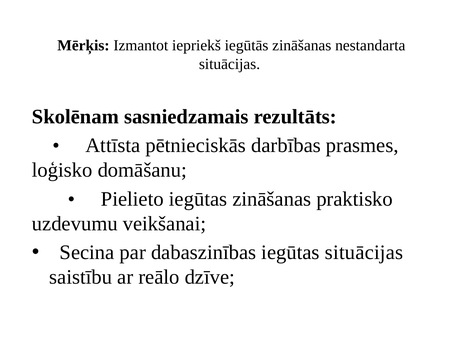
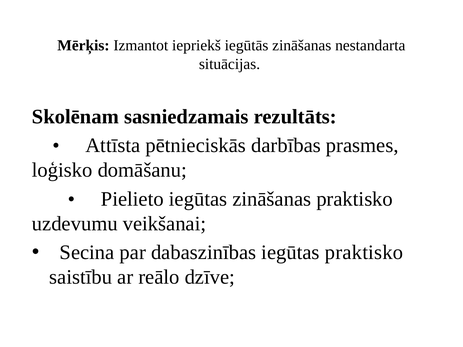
iegūtas situācijas: situācijas -> praktisko
